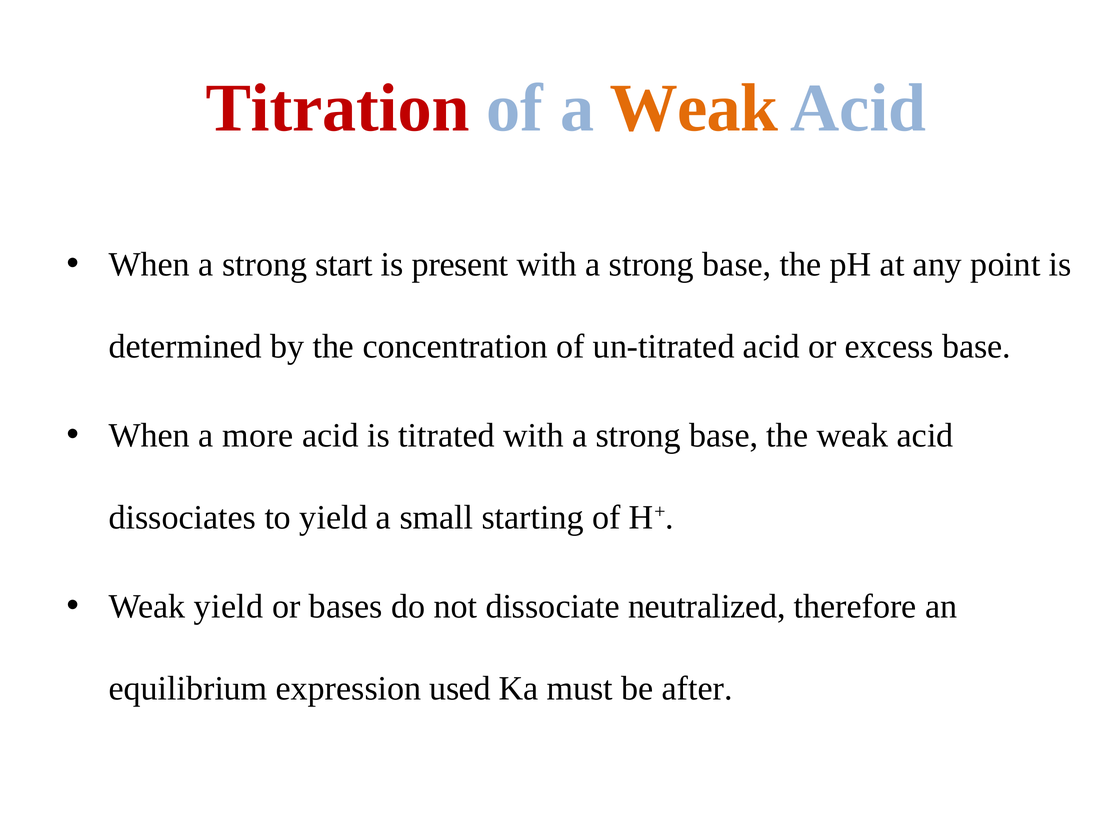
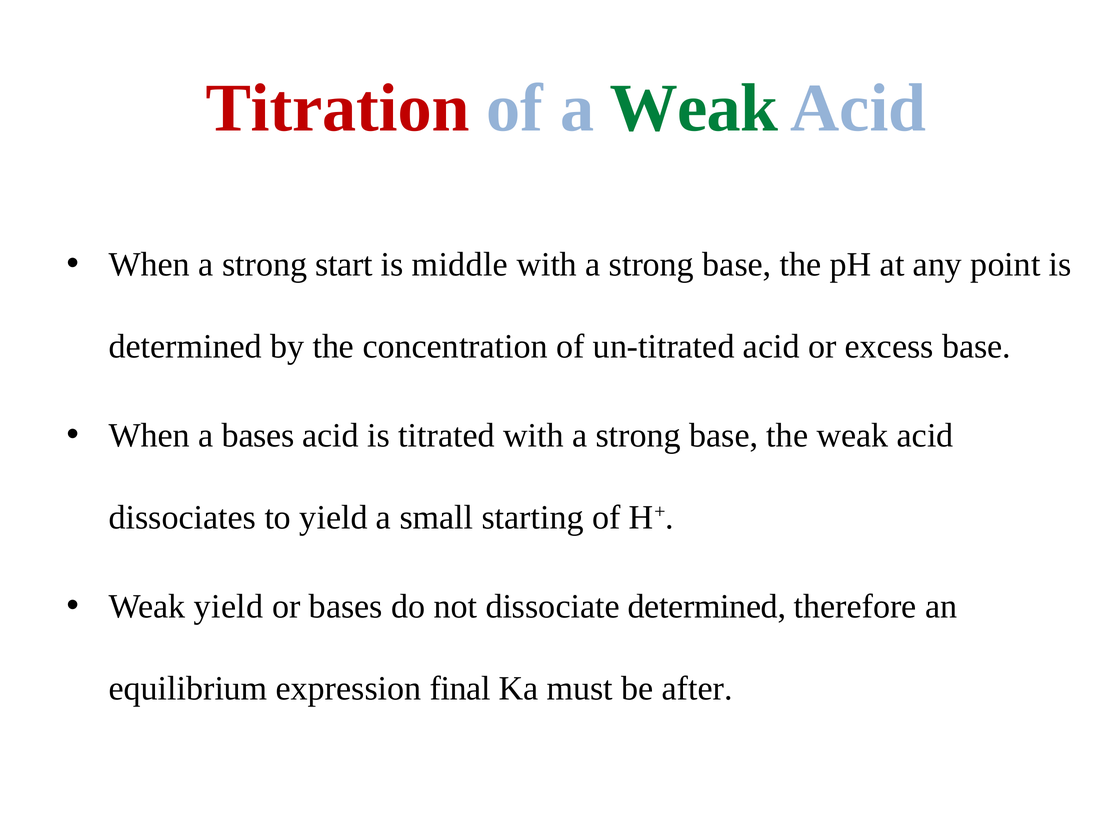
Weak at (694, 108) colour: orange -> green
present: present -> middle
a more: more -> bases
dissociate neutralized: neutralized -> determined
used: used -> final
